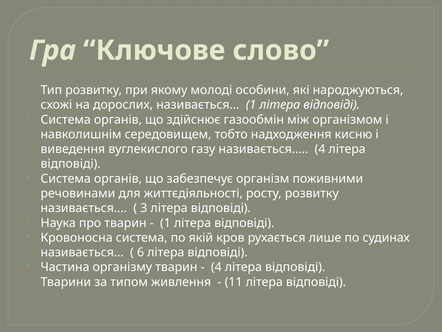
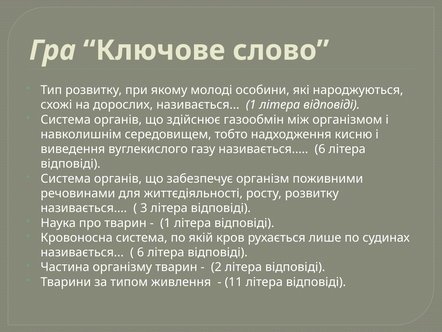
називається 4: 4 -> 6
4 at (216, 267): 4 -> 2
